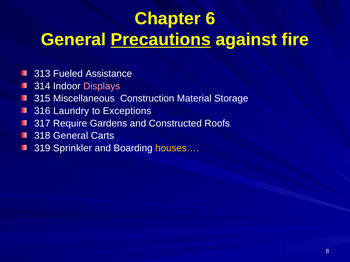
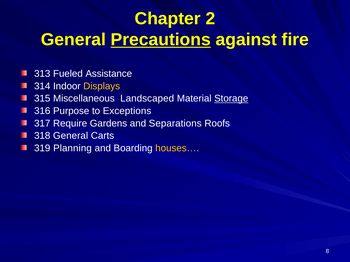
6: 6 -> 2
Displays colour: pink -> yellow
Construction: Construction -> Landscaped
Storage underline: none -> present
Laundry: Laundry -> Purpose
Constructed: Constructed -> Separations
Sprinkler: Sprinkler -> Planning
